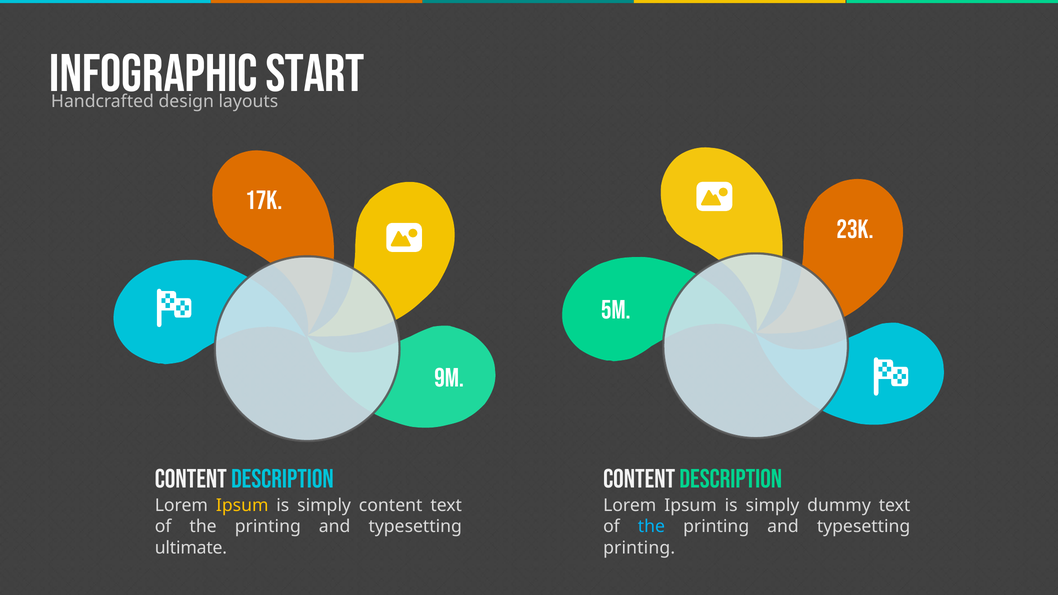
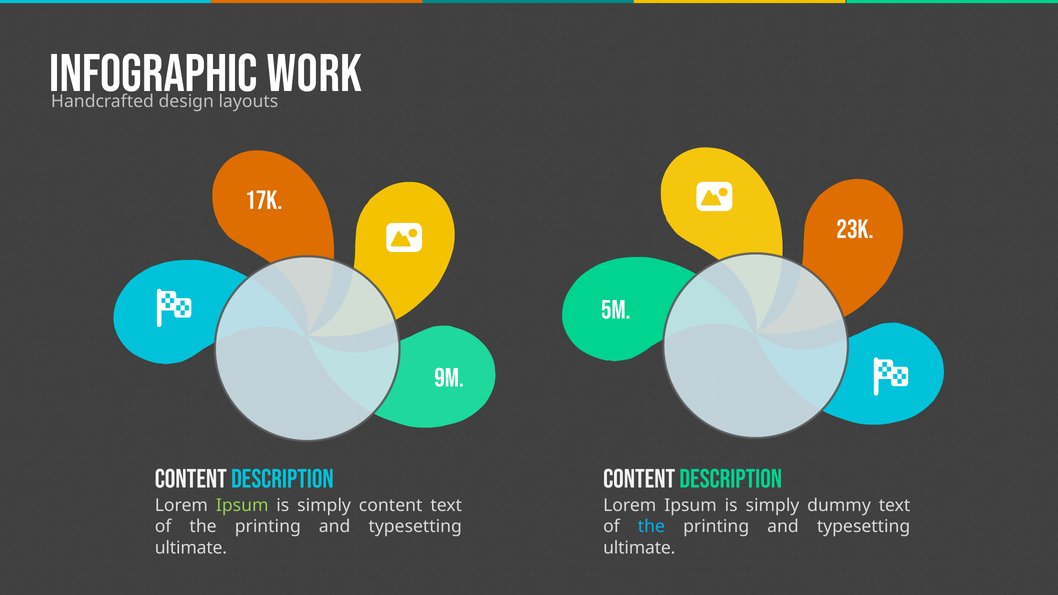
START: START -> WORK
Ipsum at (242, 506) colour: yellow -> light green
printing at (639, 548): printing -> ultimate
